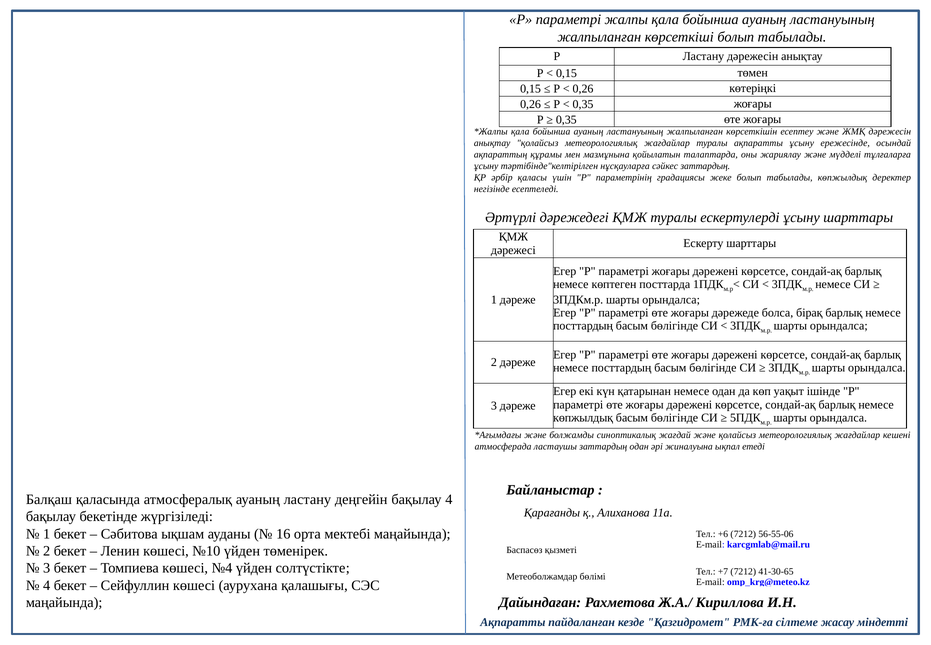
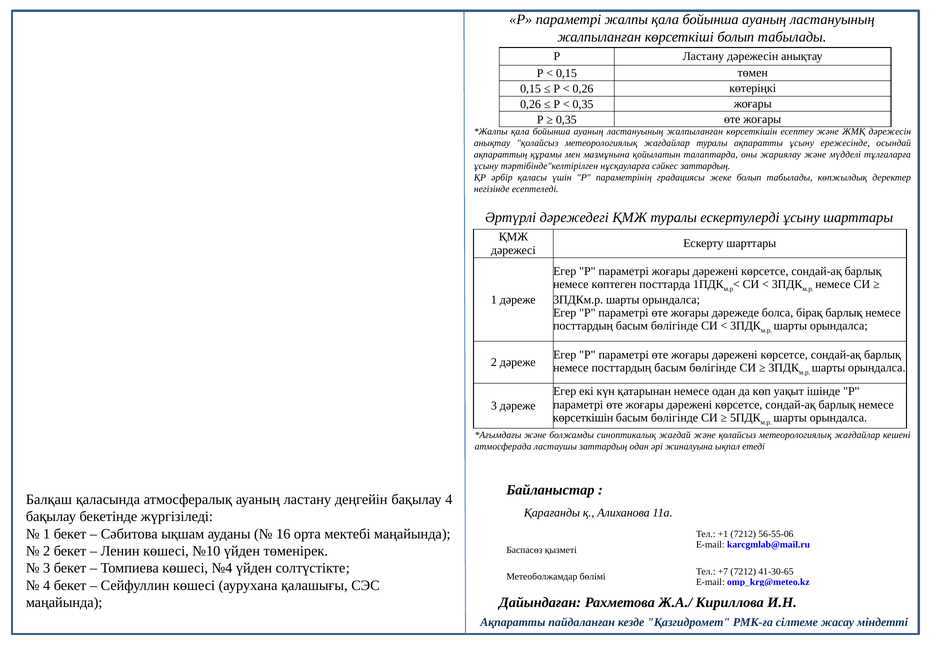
көпжылдық at (583, 418): көпжылдық -> көрсеткішін
+6: +6 -> +1
